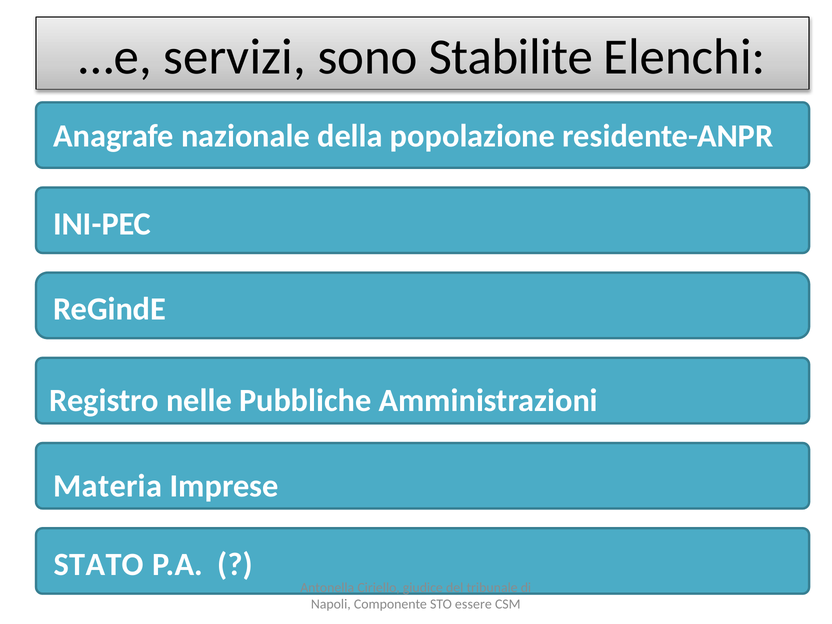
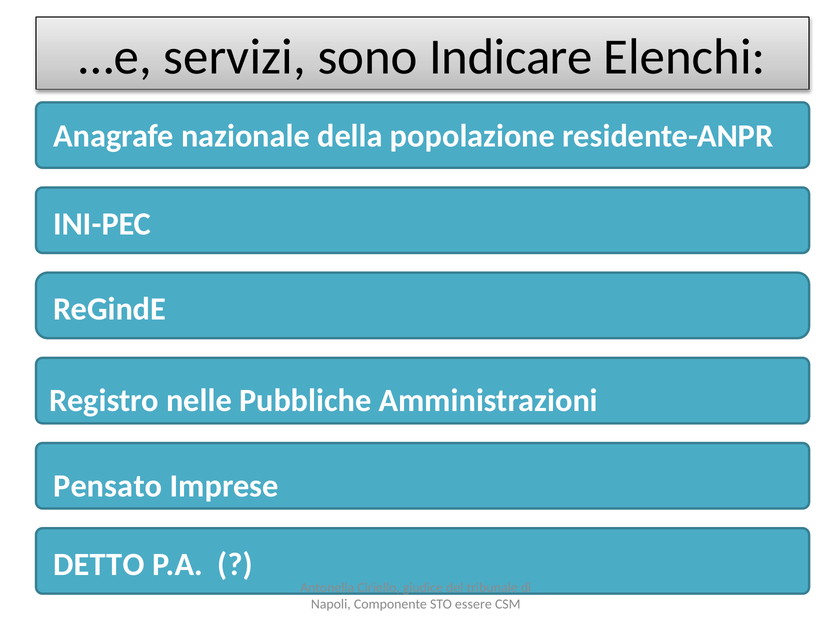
Stabilite: Stabilite -> Indicare
Materia: Materia -> Pensato
STATO: STATO -> DETTO
